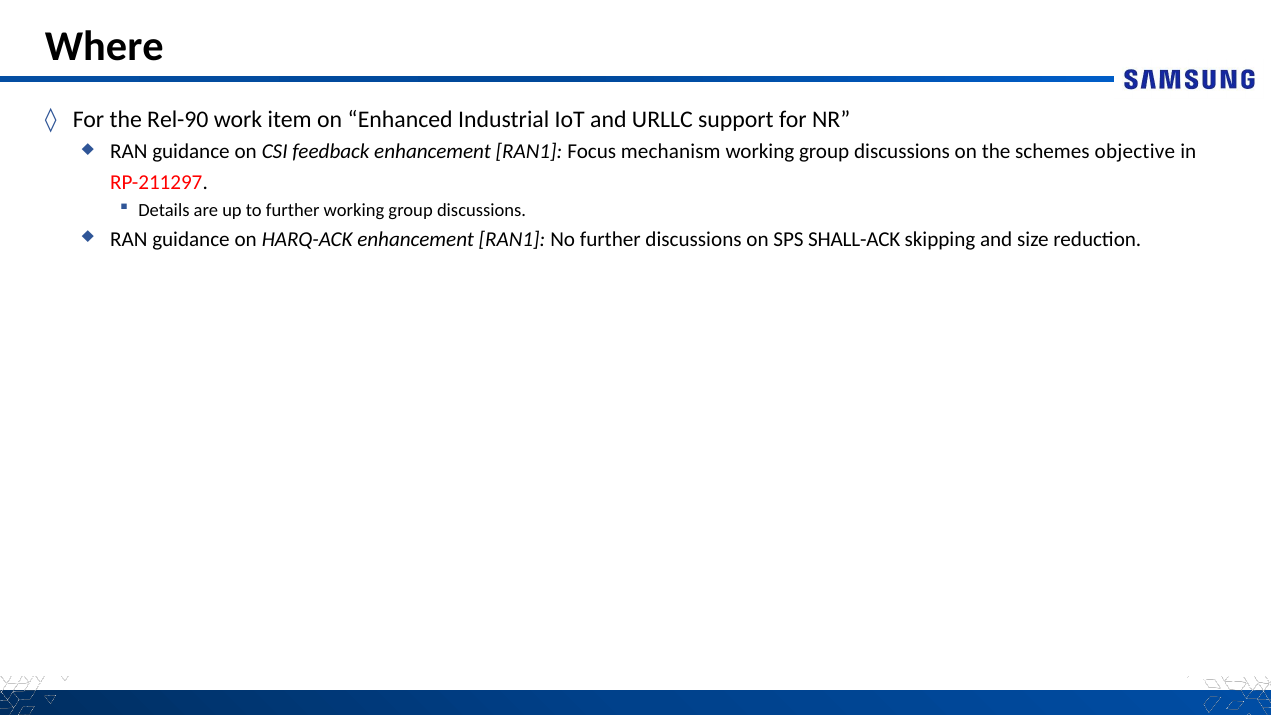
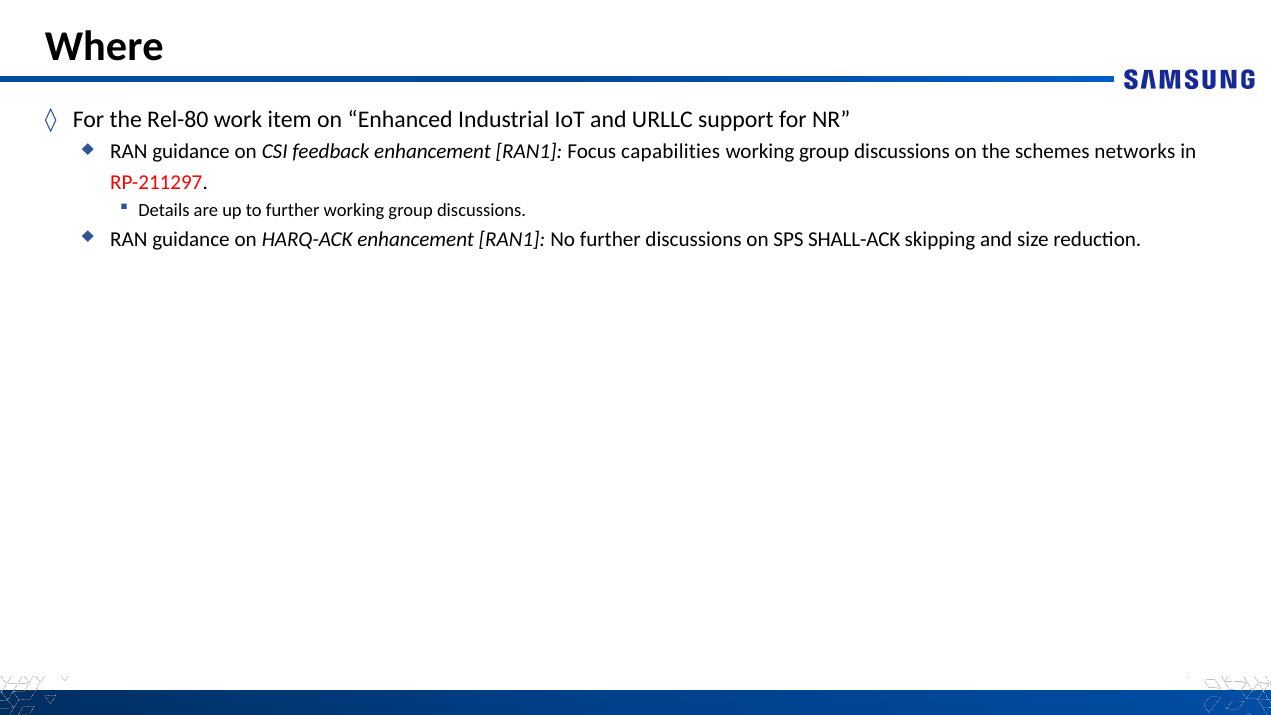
Rel-90: Rel-90 -> Rel-80
mechanism: mechanism -> capabilities
objective: objective -> networks
